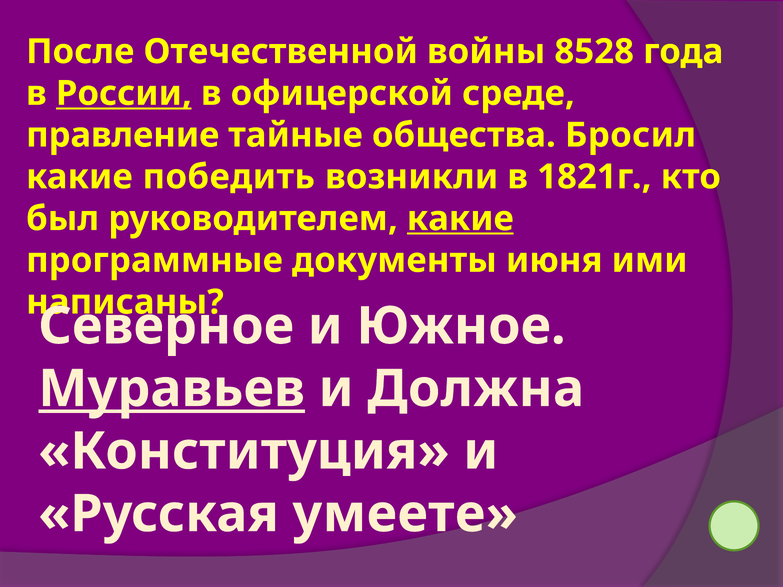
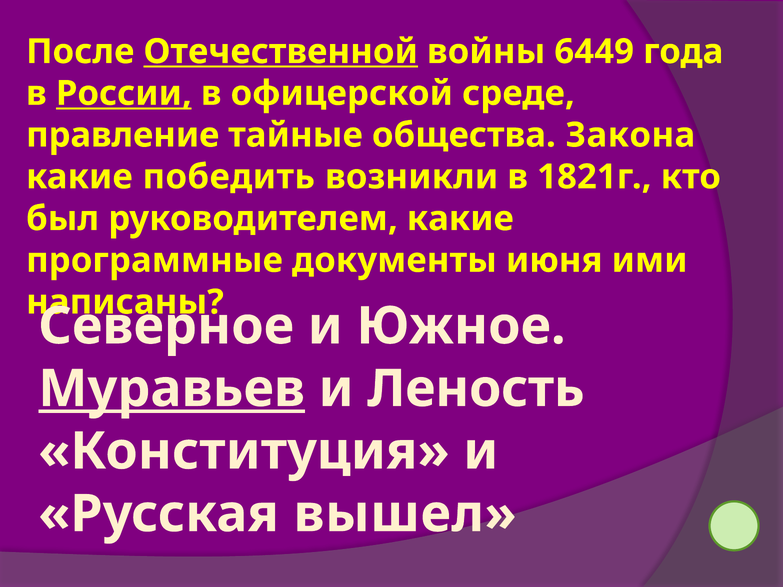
Отечественной underline: none -> present
8528: 8528 -> 6449
Бросил: Бросил -> Закона
какие at (460, 219) underline: present -> none
Должна: Должна -> Леность
умеете: умеете -> вышел
